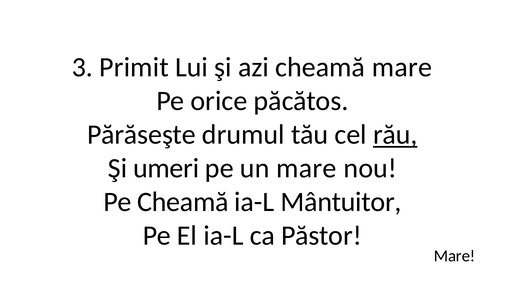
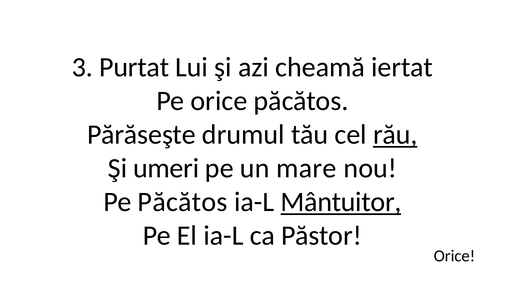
Primit: Primit -> Purtat
cheamă mare: mare -> iertat
Pe Cheamă: Cheamă -> Păcătos
Mântuitor underline: none -> present
Mare at (455, 256): Mare -> Orice
